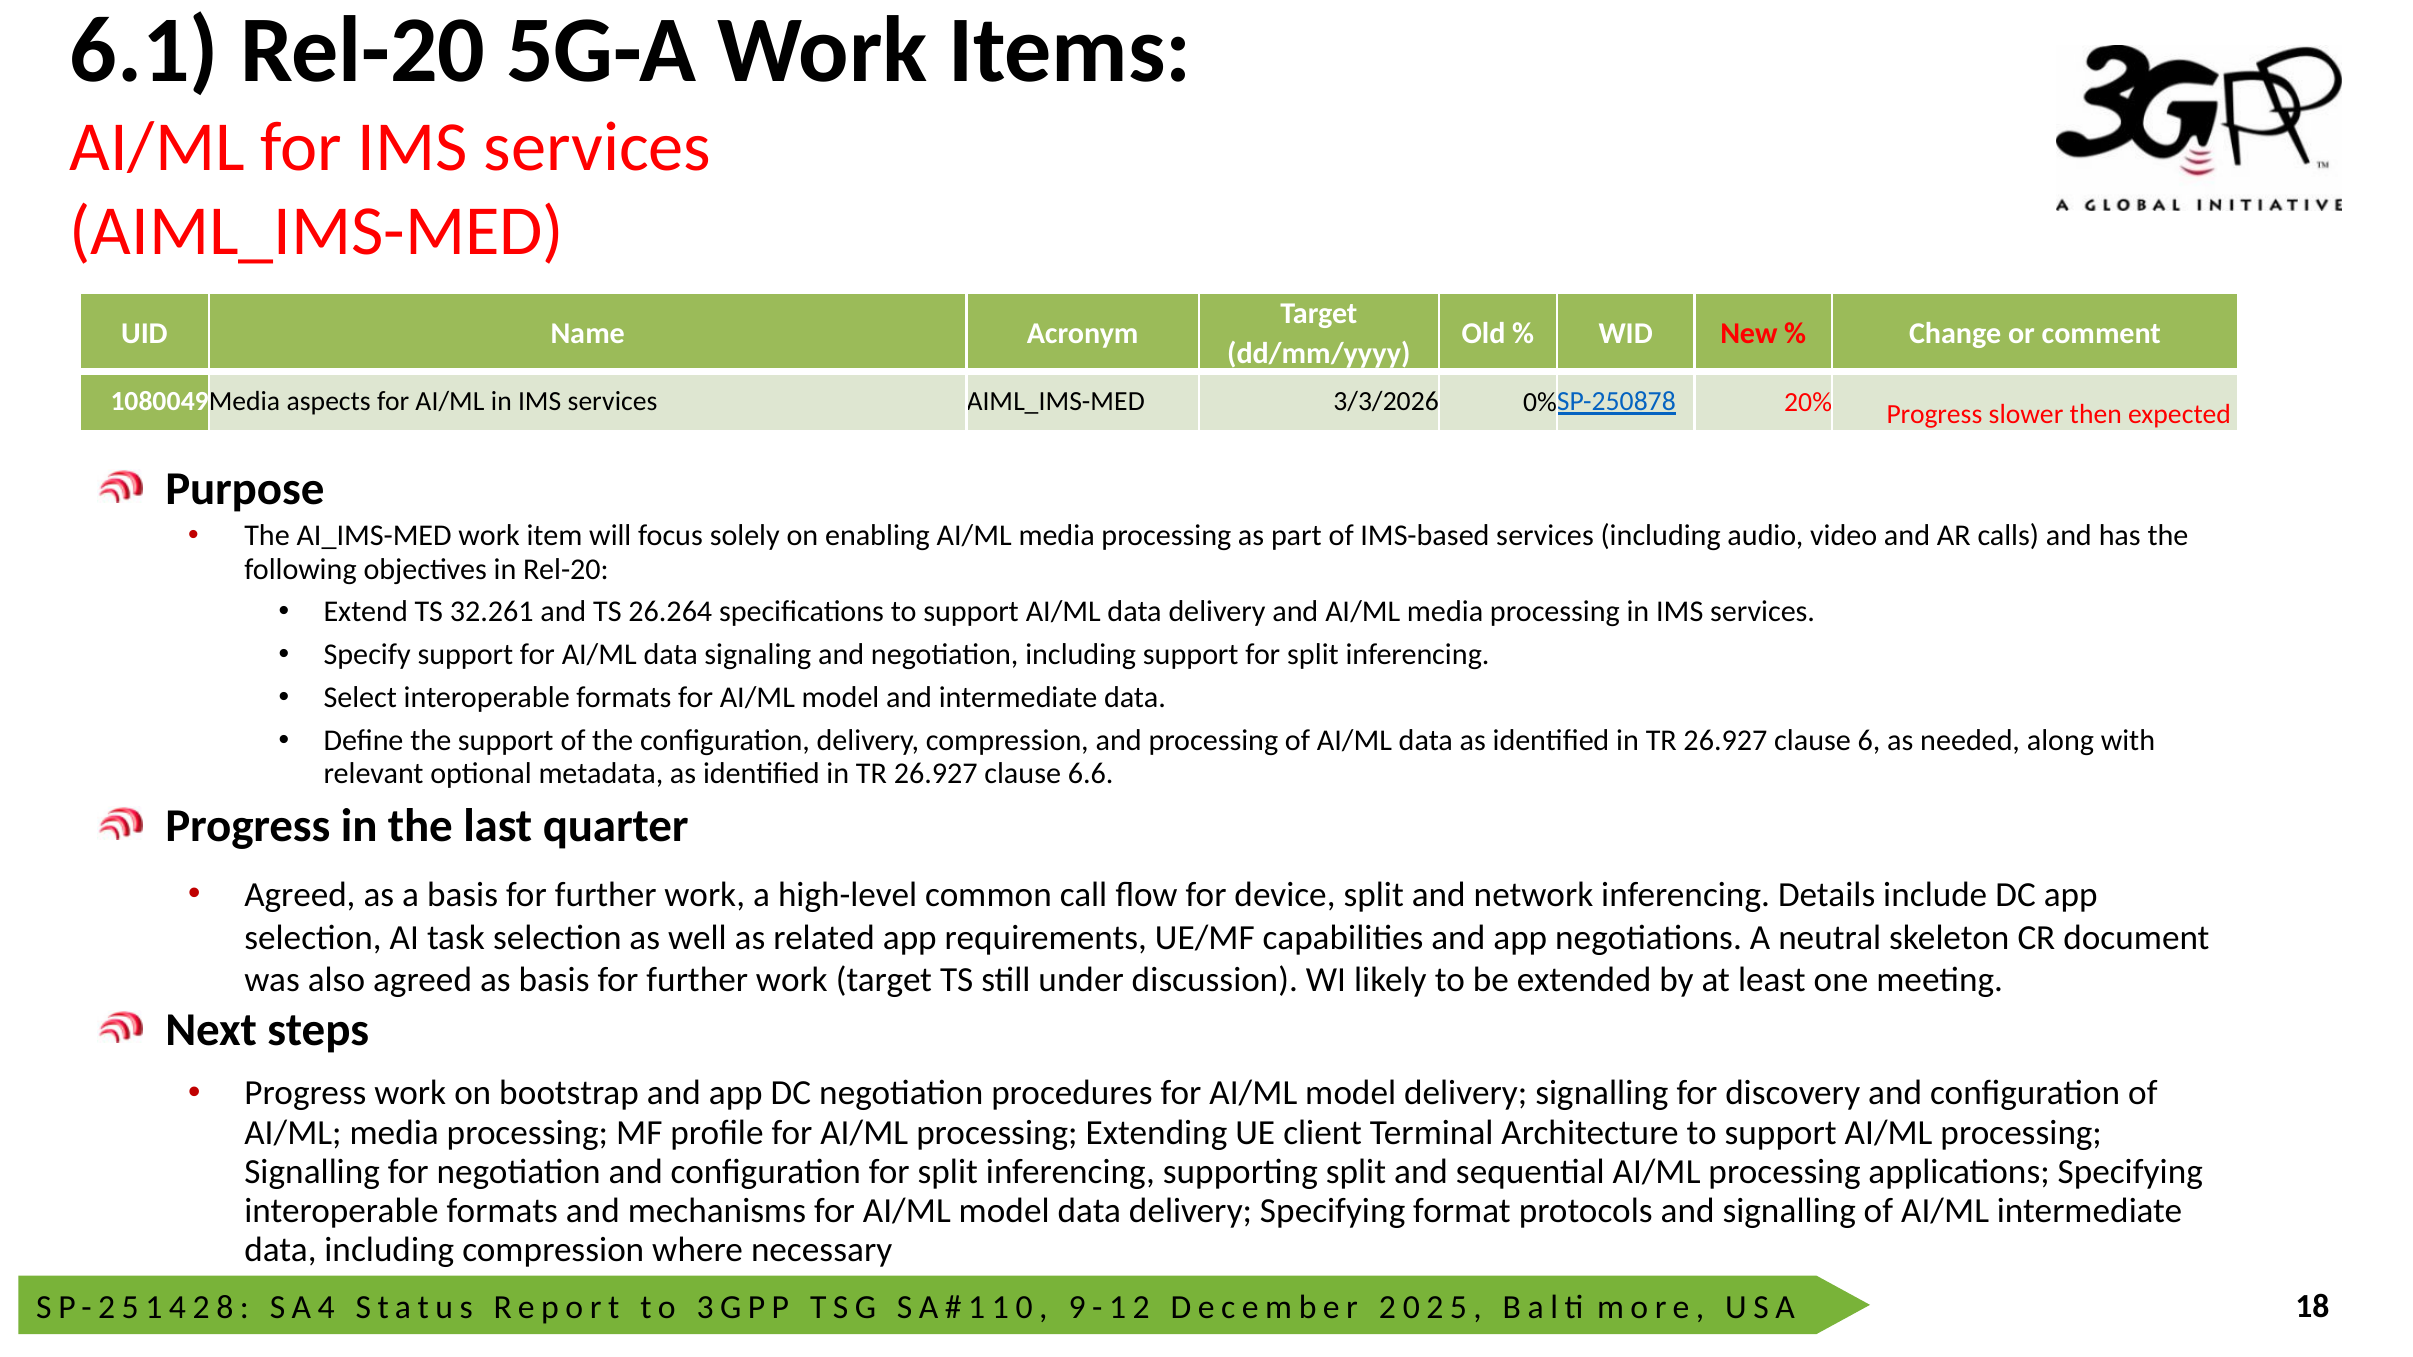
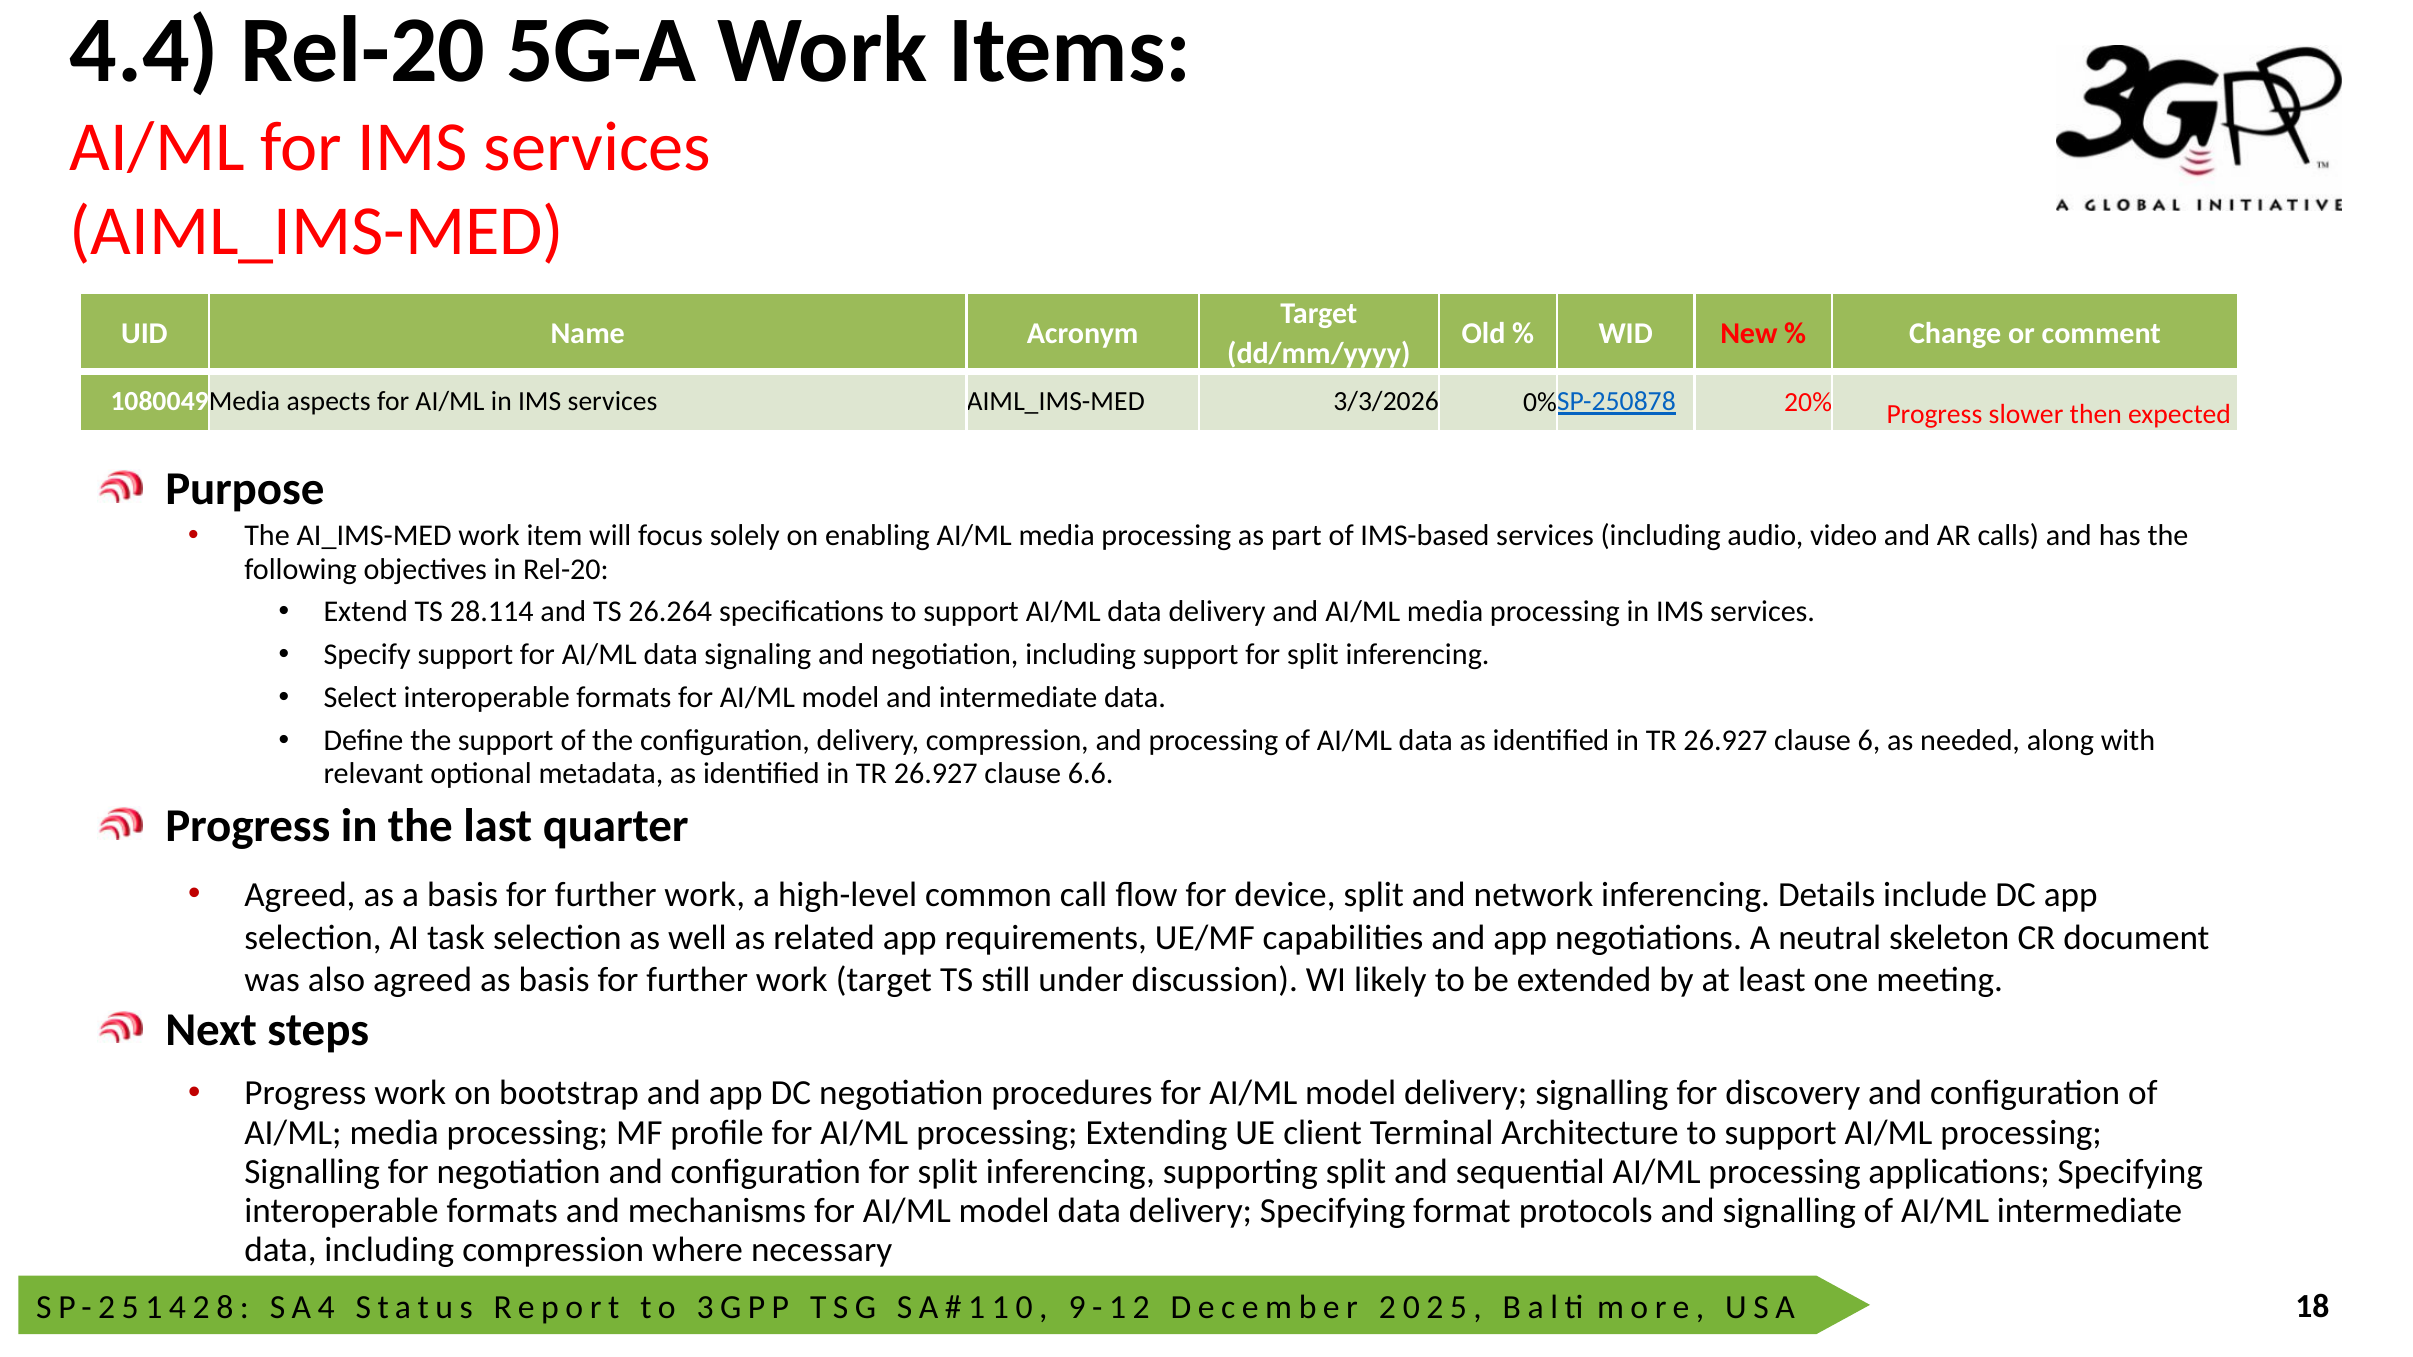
6.1: 6.1 -> 4.4
32.261: 32.261 -> 28.114
